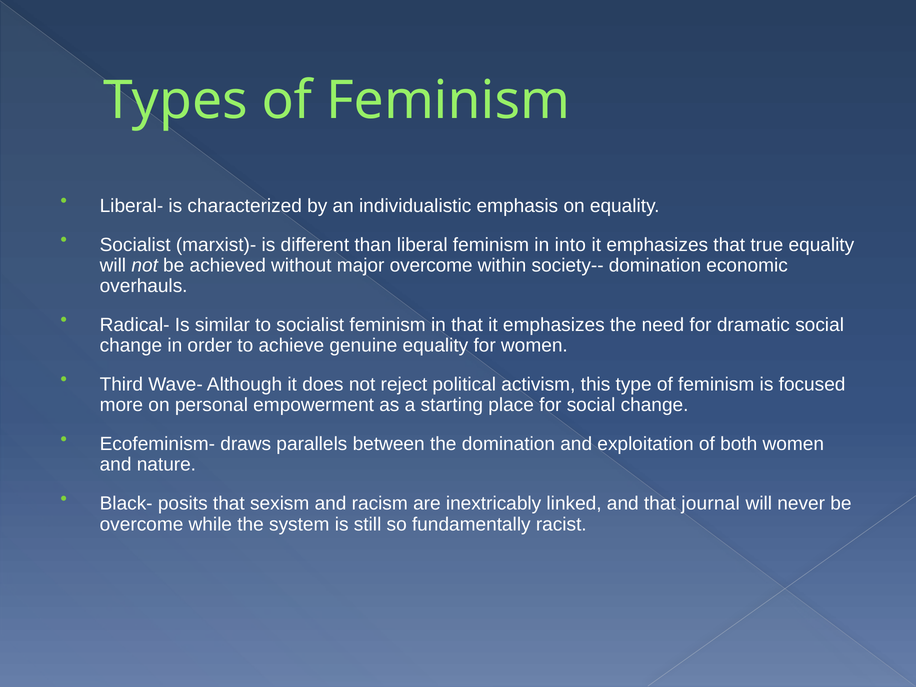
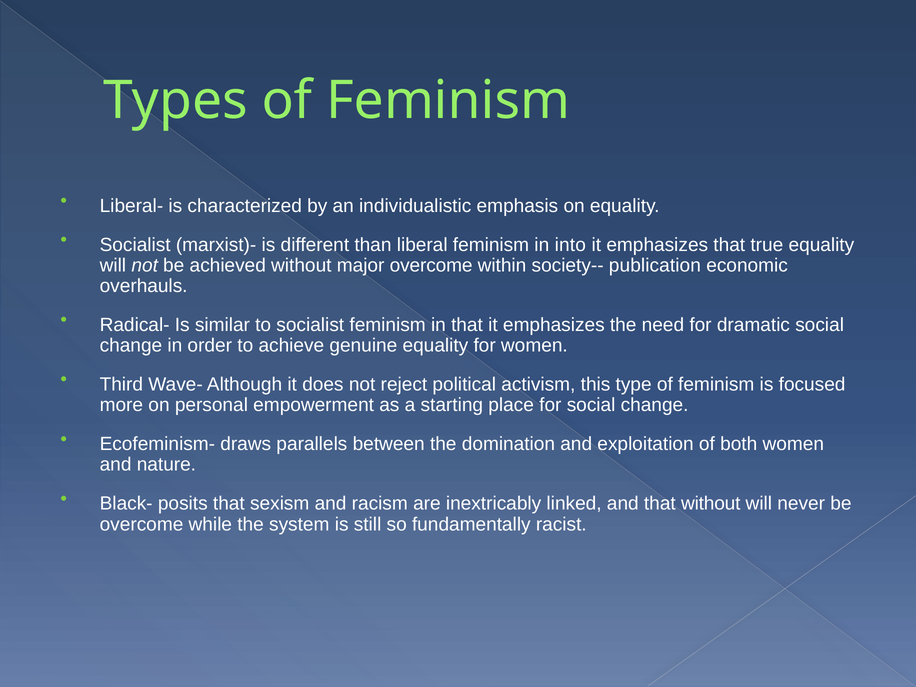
society-- domination: domination -> publication
that journal: journal -> without
